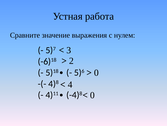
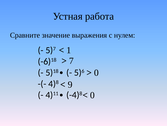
3: 3 -> 1
2: 2 -> 7
4: 4 -> 9
